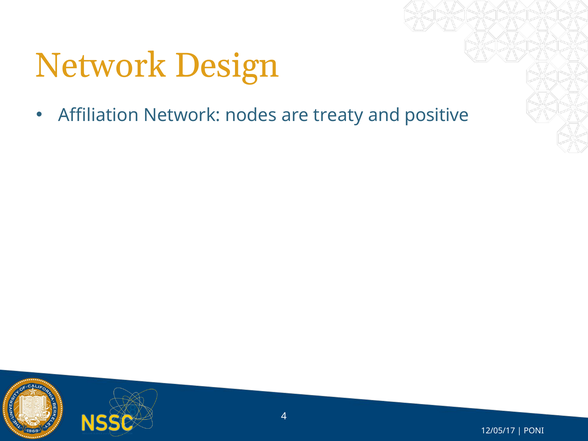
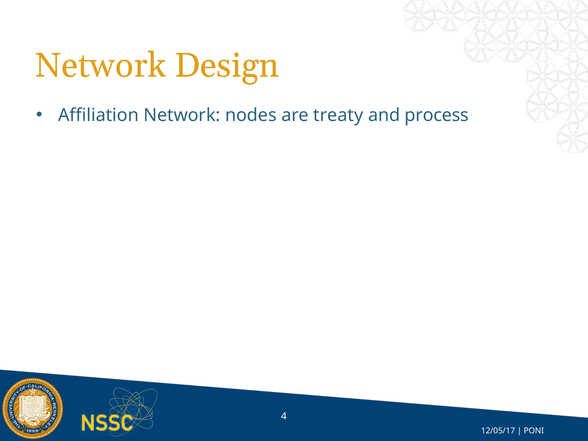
positive: positive -> process
